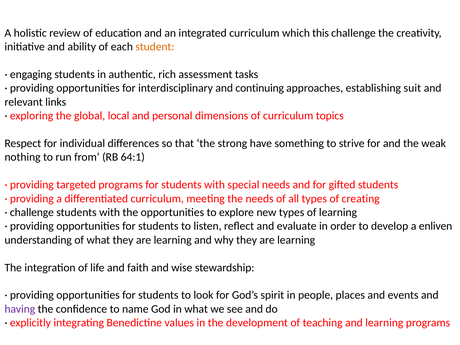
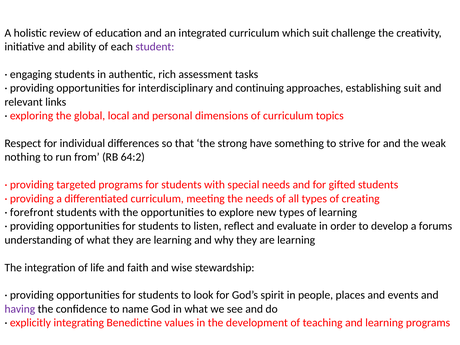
which this: this -> suit
student colour: orange -> purple
64:1: 64:1 -> 64:2
challenge at (32, 212): challenge -> forefront
enliven: enliven -> forums
